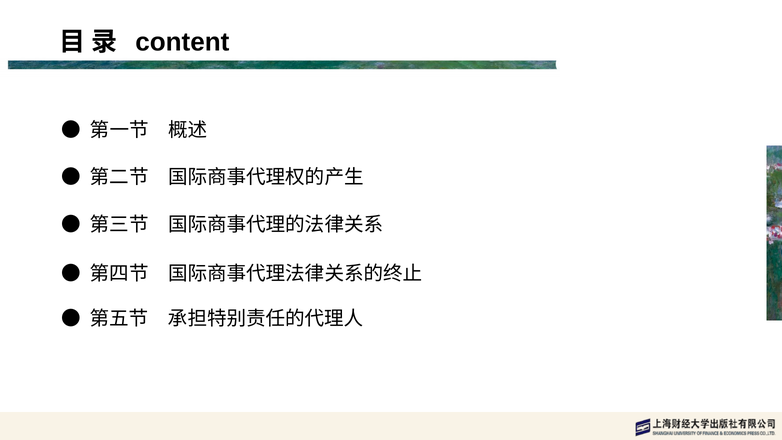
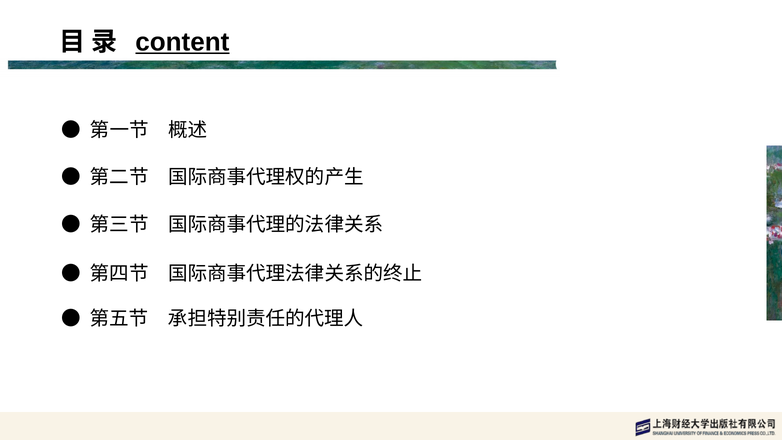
content underline: none -> present
